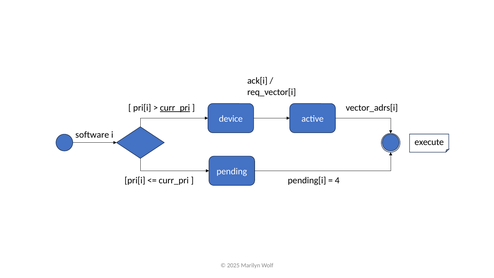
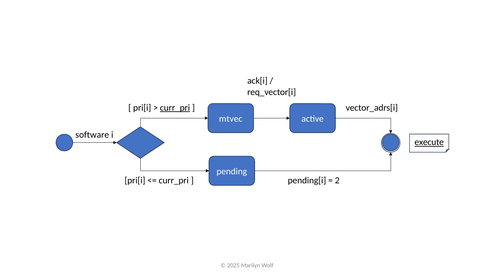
device: device -> mtvec
execute underline: none -> present
4: 4 -> 2
